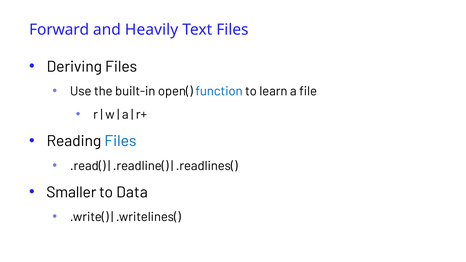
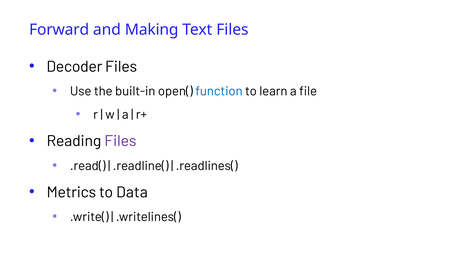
Heavily: Heavily -> Making
Deriving: Deriving -> Decoder
Files at (120, 141) colour: blue -> purple
Smaller: Smaller -> Metrics
